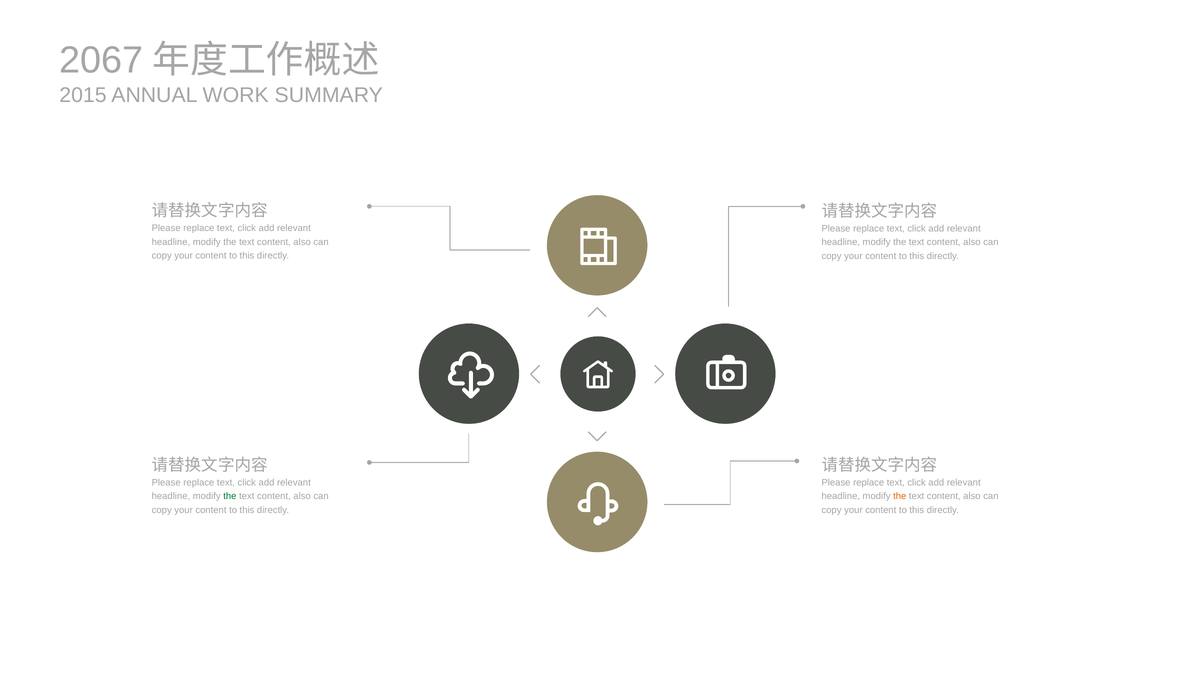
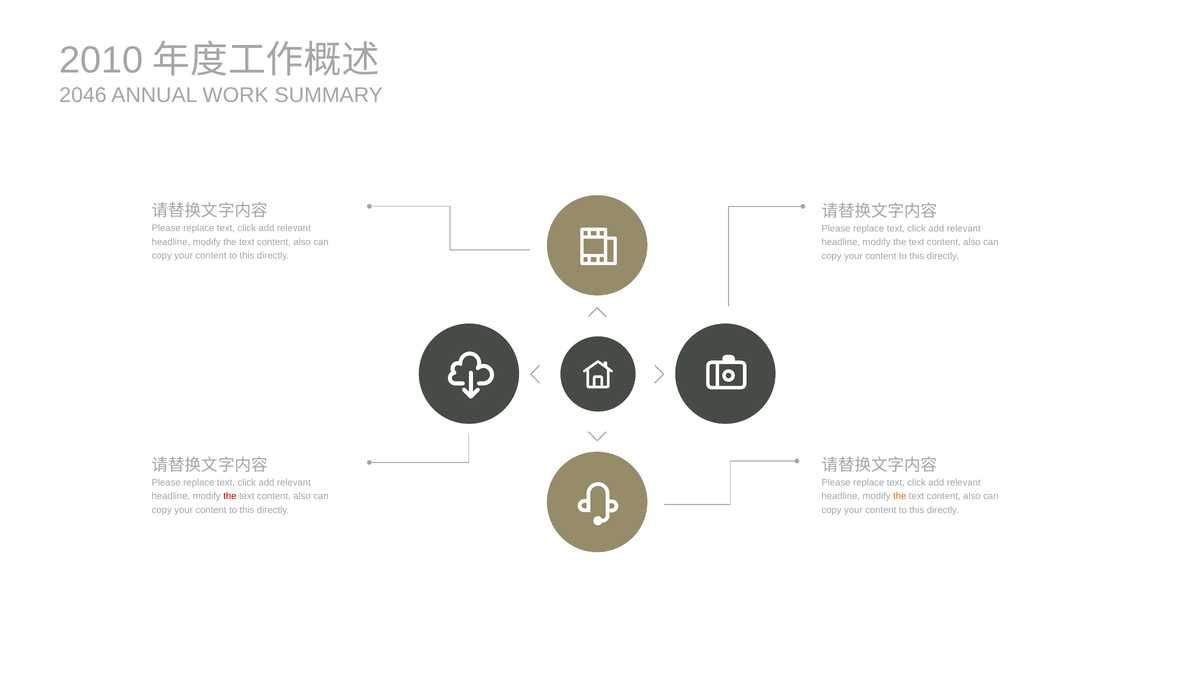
2067: 2067 -> 2010
2015: 2015 -> 2046
the at (230, 496) colour: green -> red
